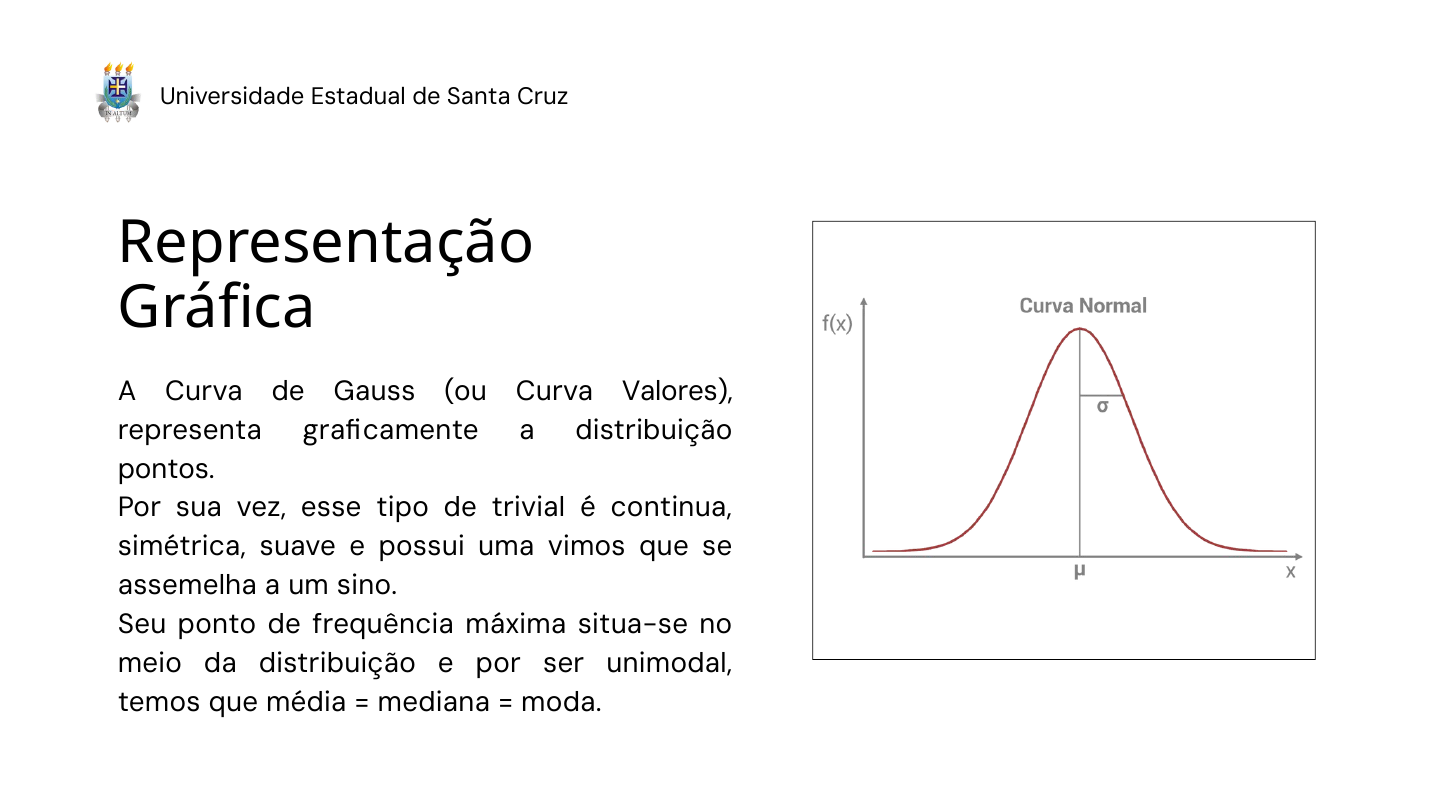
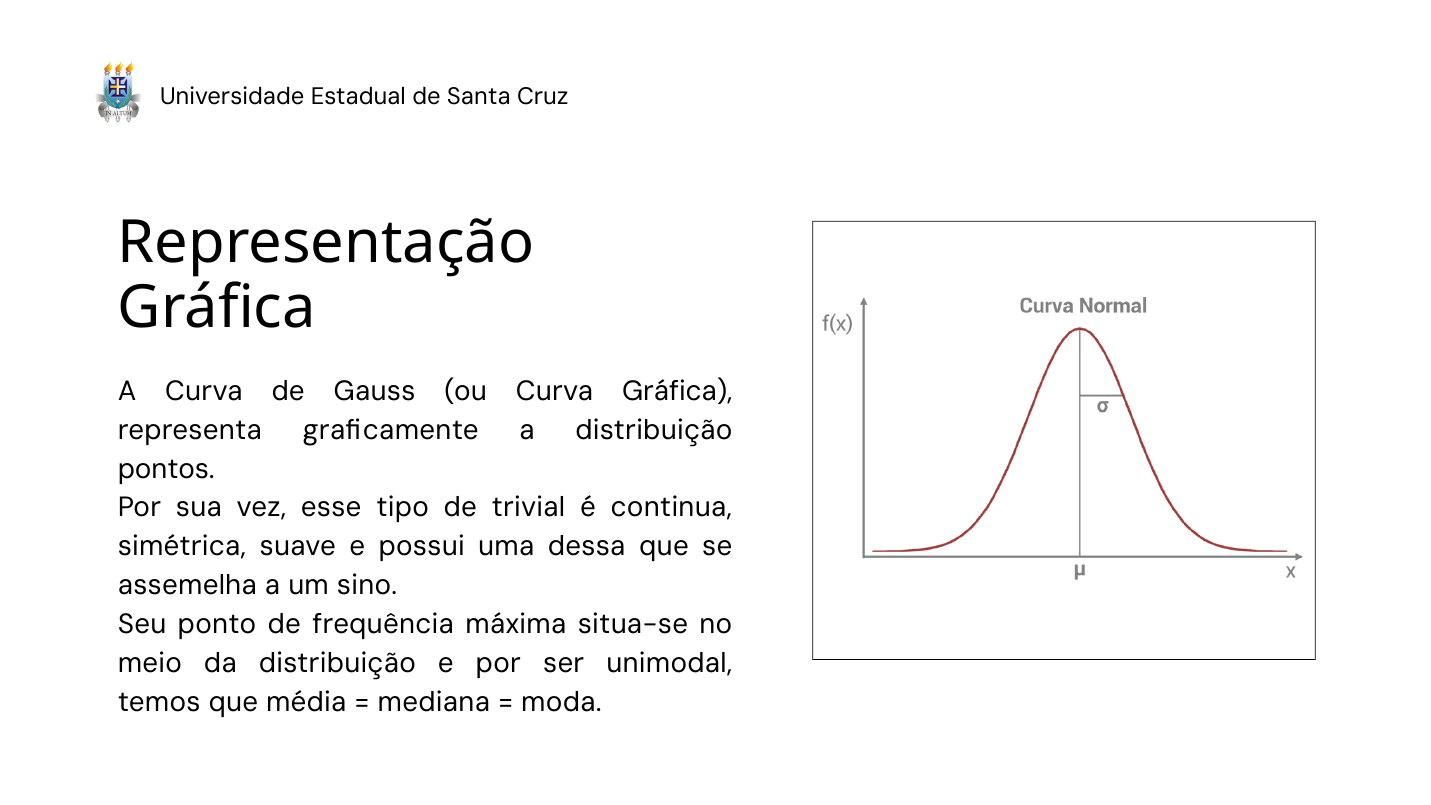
Curva Valores: Valores -> Gráfica
vimos: vimos -> dessa
